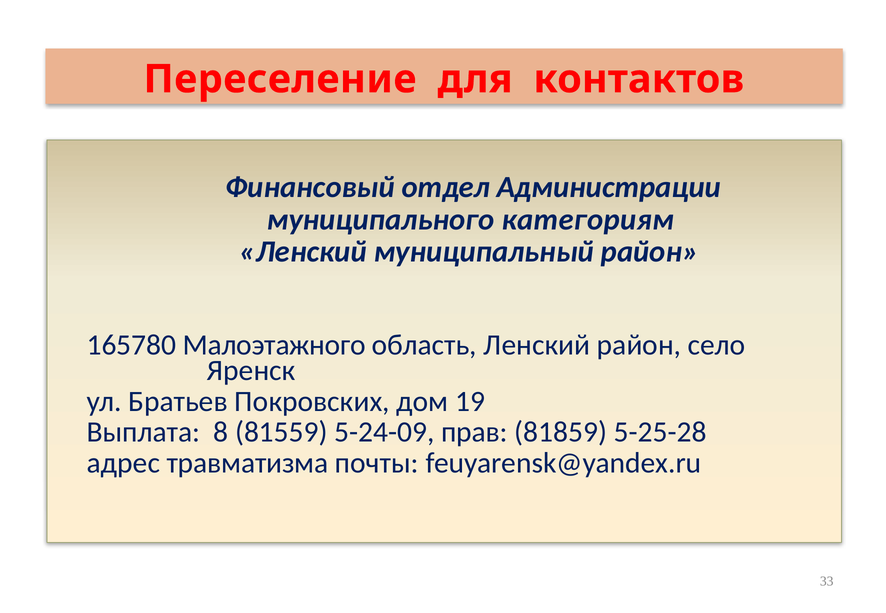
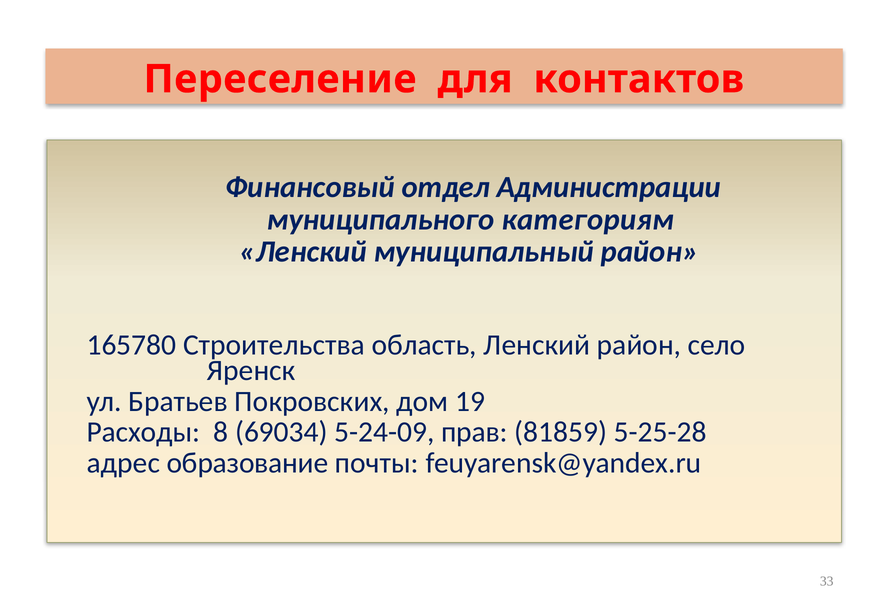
Малоэтажного: Малоэтажного -> Строительства
Выплата: Выплата -> Расходы
81559: 81559 -> 69034
травматизма: травматизма -> образование
